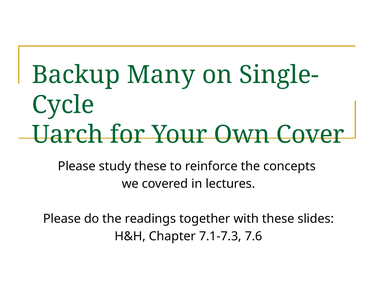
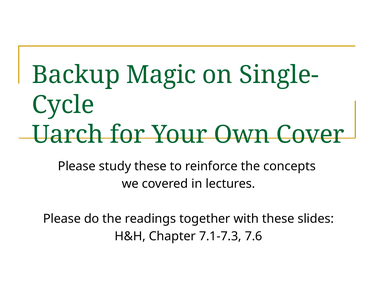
Many: Many -> Magic
